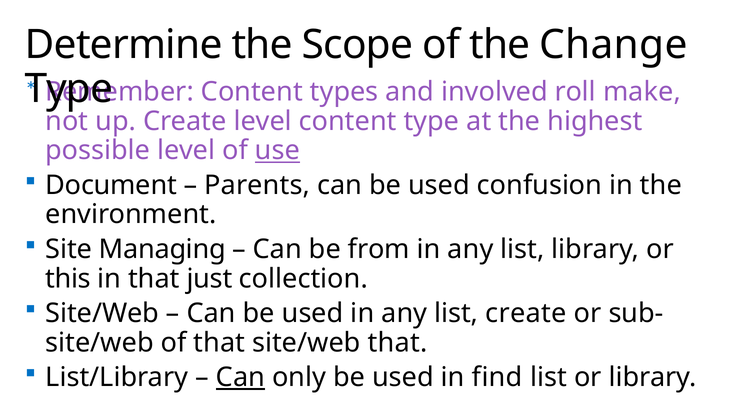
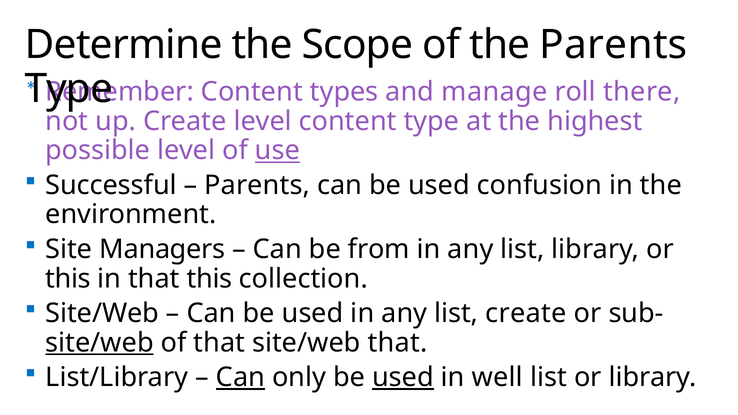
the Change: Change -> Parents
involved: involved -> manage
make: make -> there
Document: Document -> Successful
Managing: Managing -> Managers
that just: just -> this
site/web at (100, 343) underline: none -> present
used at (403, 377) underline: none -> present
find: find -> well
